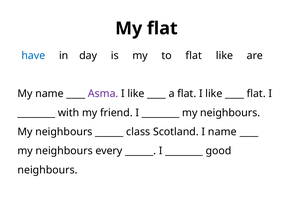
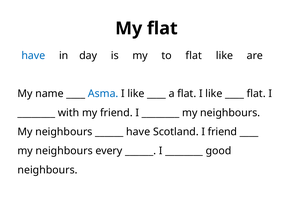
Asma colour: purple -> blue
class at (138, 132): class -> have
I name: name -> friend
